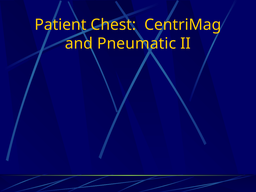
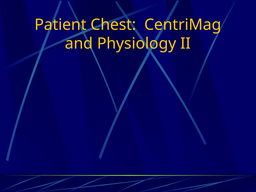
Pneumatic: Pneumatic -> Physiology
